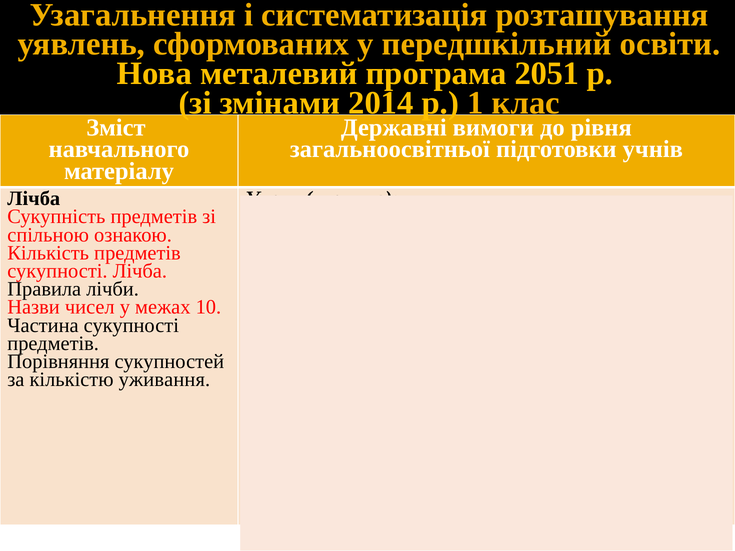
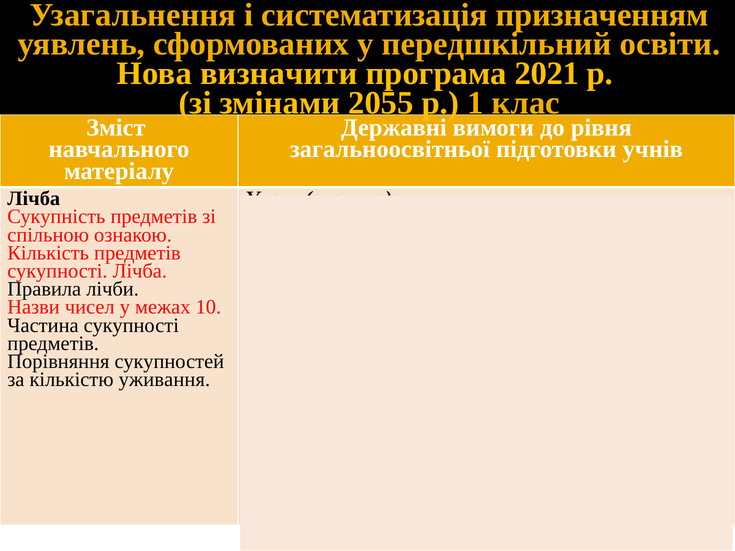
розташування: розташування -> призначенням
металевий: металевий -> визначити
2051: 2051 -> 2021
2014: 2014 -> 2055
